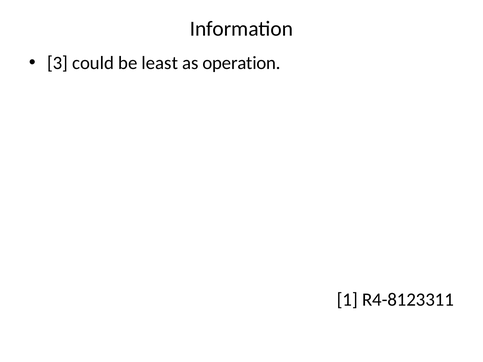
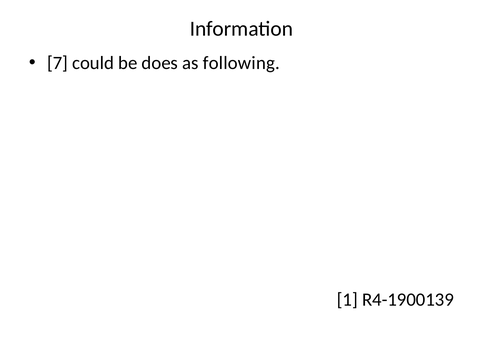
3: 3 -> 7
least: least -> does
operation: operation -> following
R4-8123311: R4-8123311 -> R4-1900139
